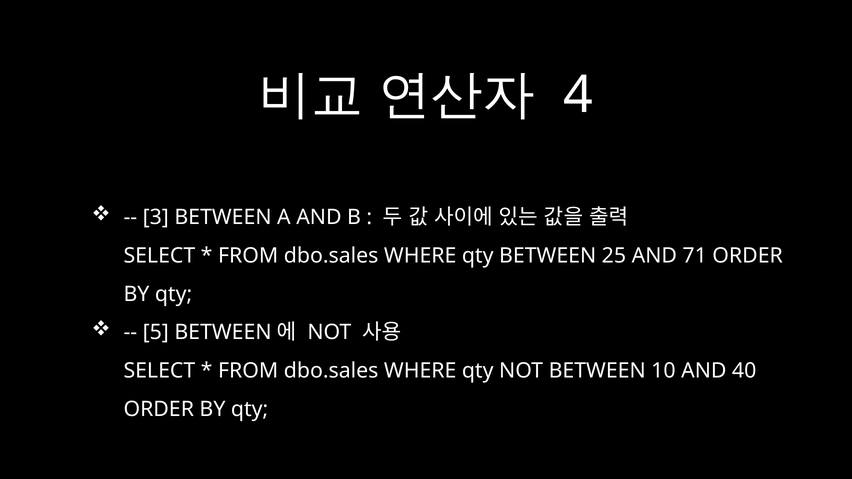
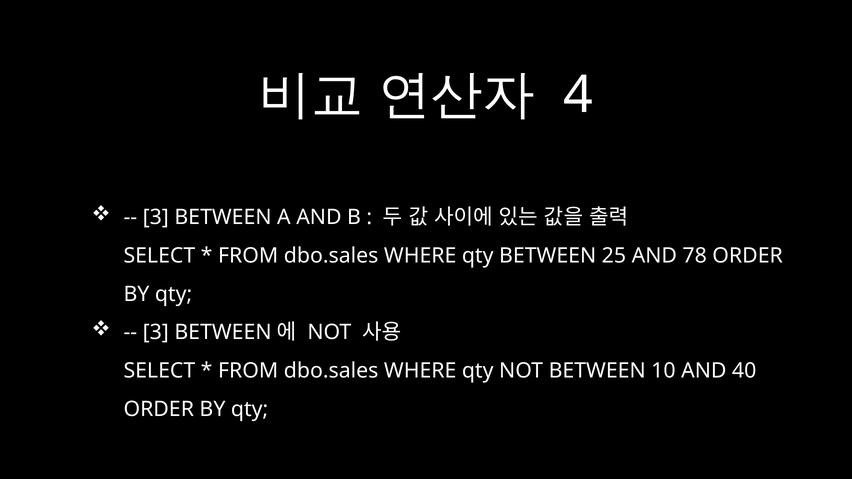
71: 71 -> 78
5 at (156, 333): 5 -> 3
